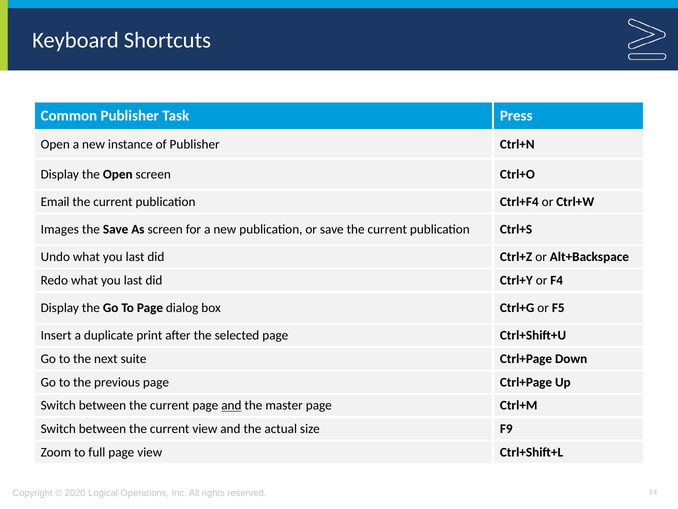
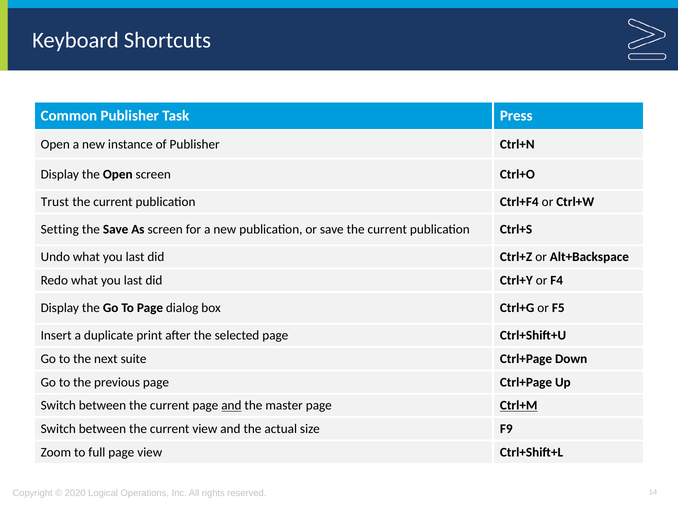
Email: Email -> Trust
Images: Images -> Setting
Ctrl+M underline: none -> present
